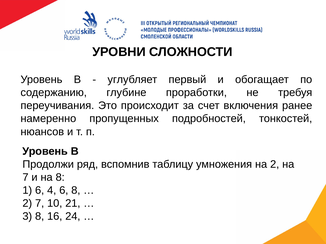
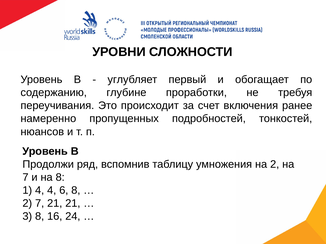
1 6: 6 -> 4
7 10: 10 -> 21
